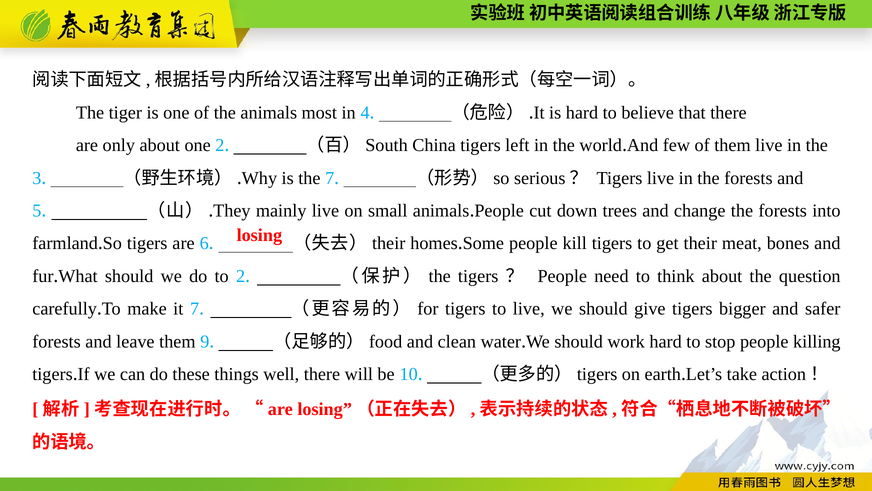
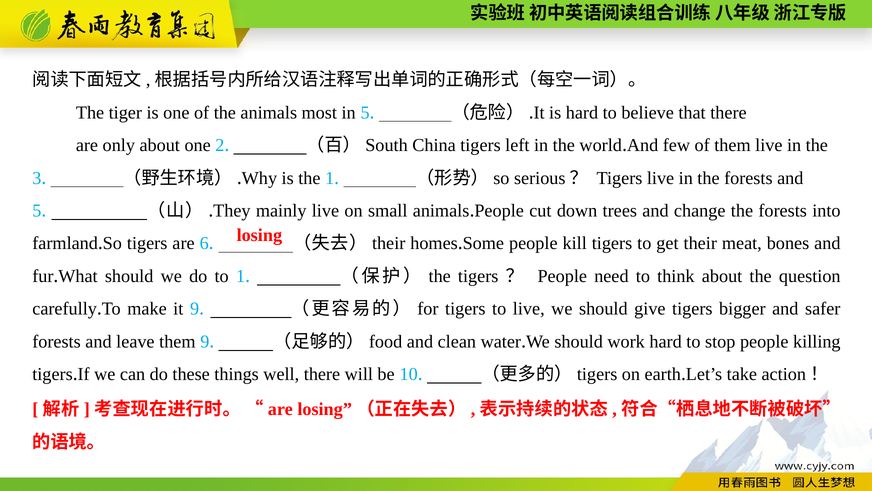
in 4: 4 -> 5
the 7: 7 -> 1
to 2: 2 -> 1
it 7: 7 -> 9
